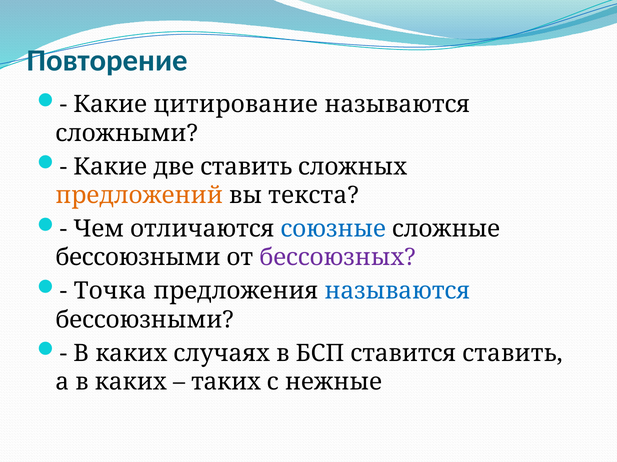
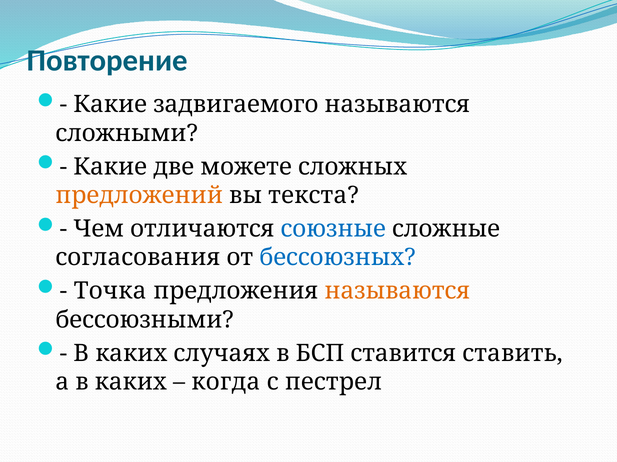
цитирование: цитирование -> задвигаемого
две ставить: ставить -> можете
бессоюзными at (138, 258): бессоюзными -> согласования
бессоюзных colour: purple -> blue
называются at (397, 292) colour: blue -> orange
таких: таких -> когда
нежные: нежные -> пестрел
